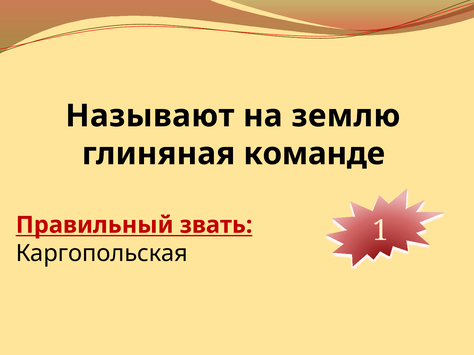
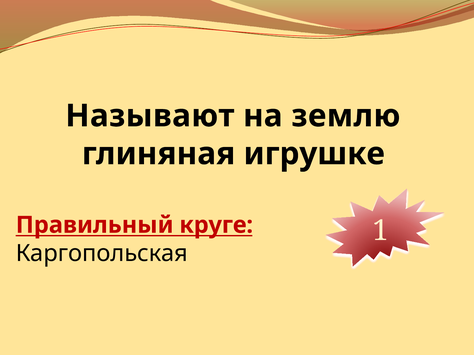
команде: команде -> игрушке
звать: звать -> круге
